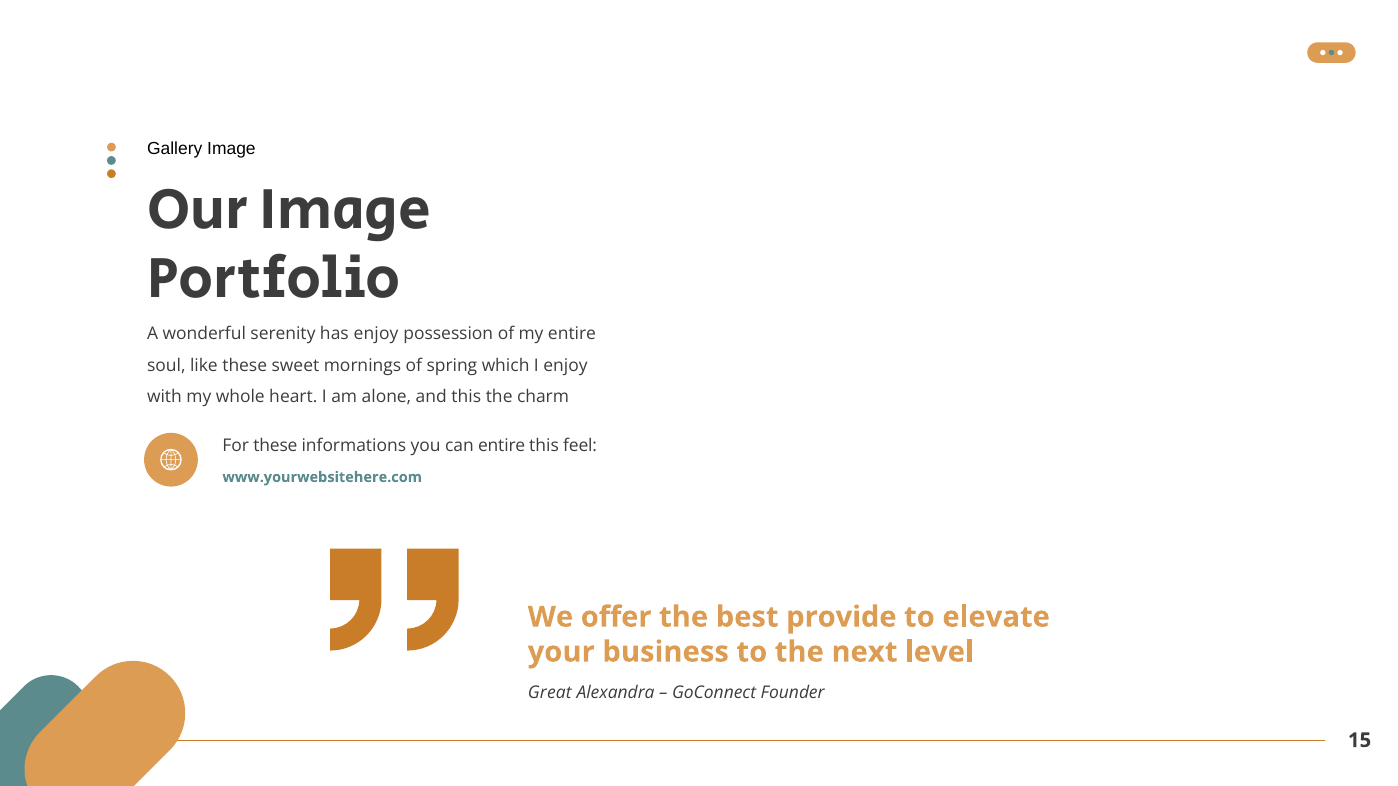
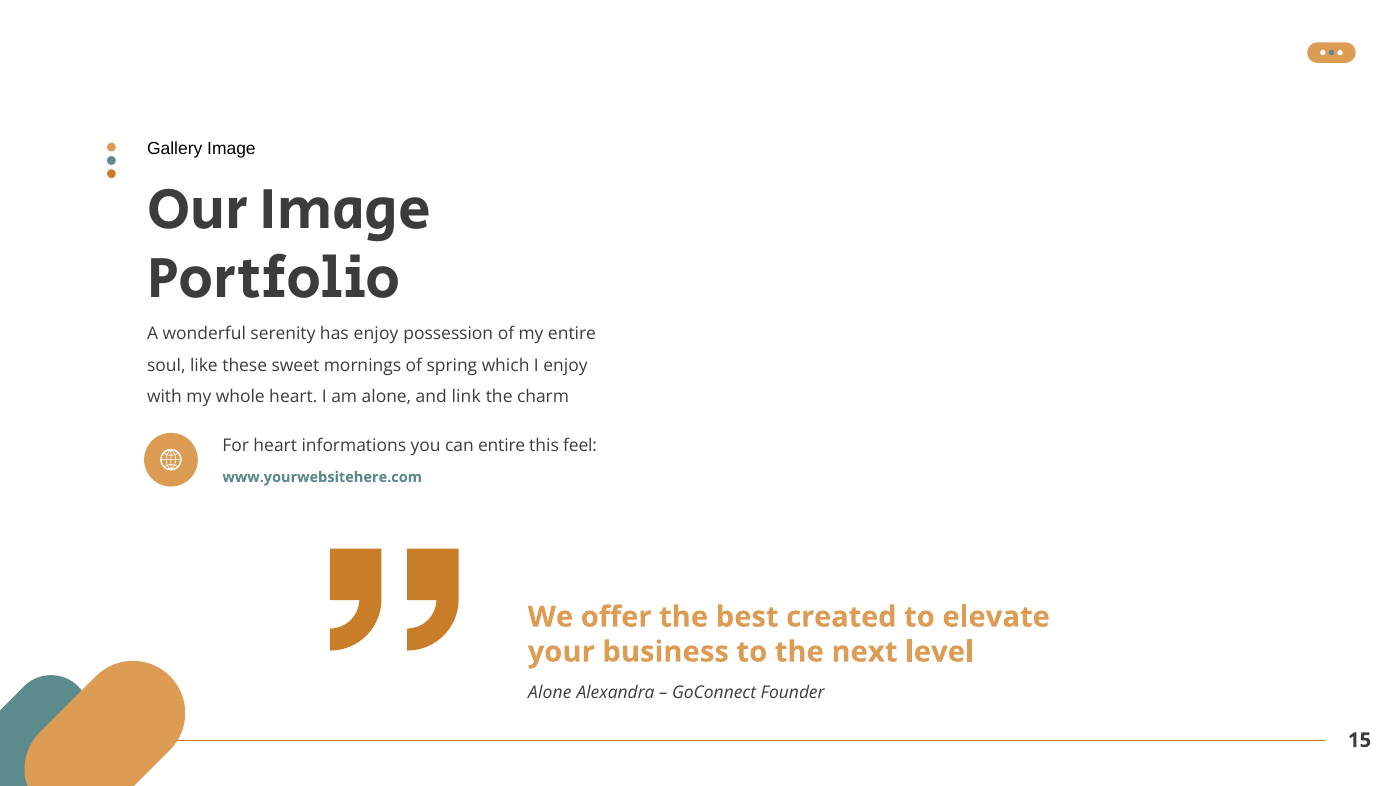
and this: this -> link
For these: these -> heart
provide: provide -> created
Great at (550, 693): Great -> Alone
